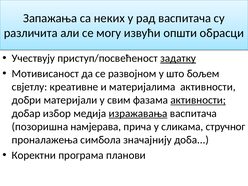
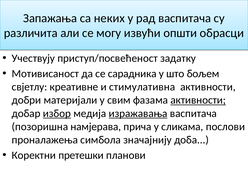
задатку underline: present -> none
развојном: развојном -> сарадника
материјалима: материјалима -> стимулативна
избор underline: none -> present
стручног: стручног -> послови
програма: програма -> претешки
